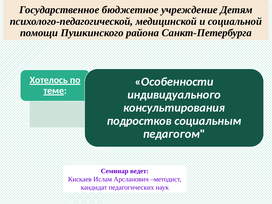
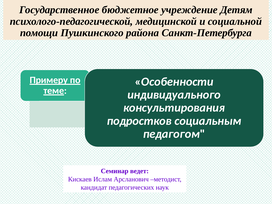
Хотелось: Хотелось -> Примеру
